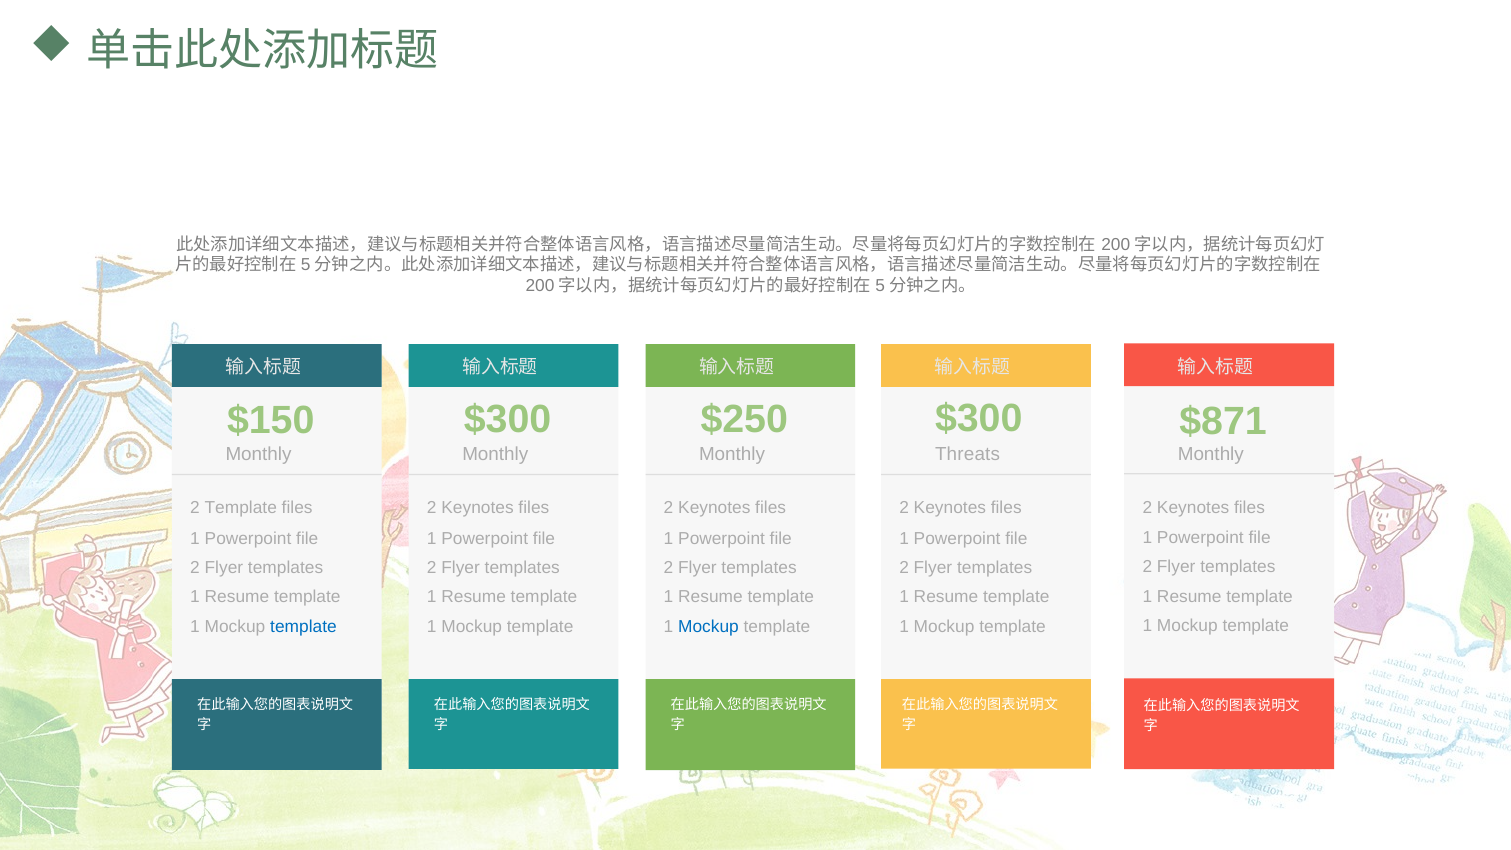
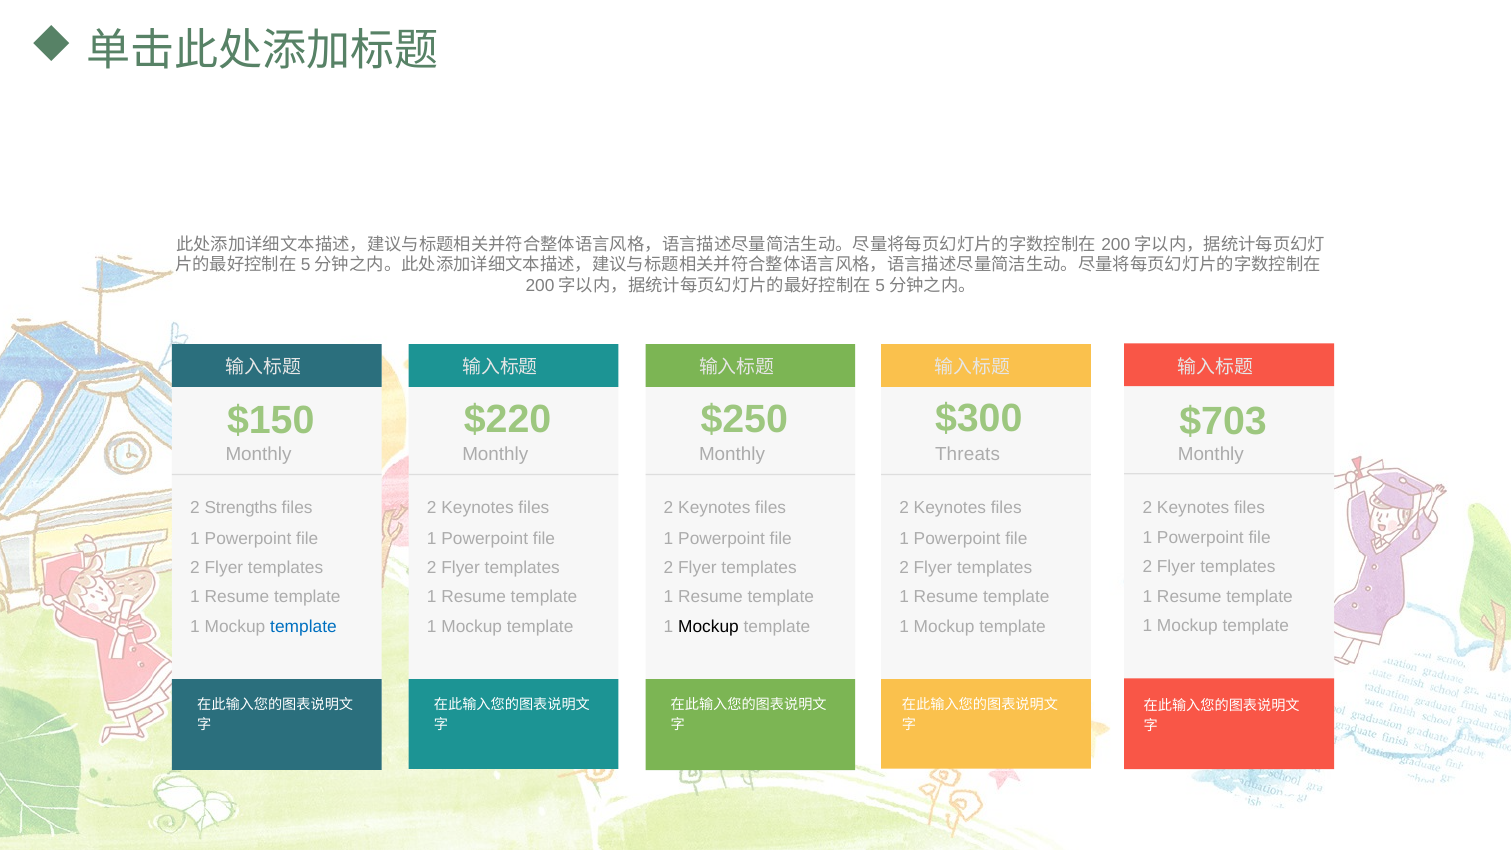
$300 at (508, 420): $300 -> $220
$871: $871 -> $703
2 Template: Template -> Strengths
Mockup at (708, 627) colour: blue -> black
